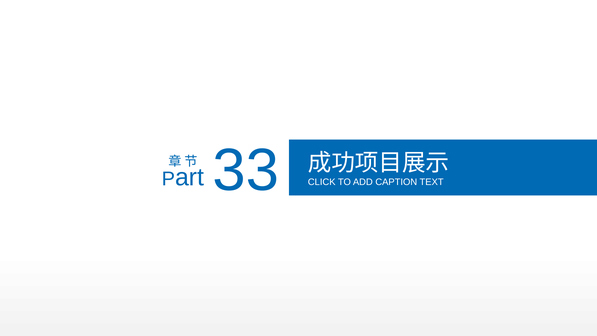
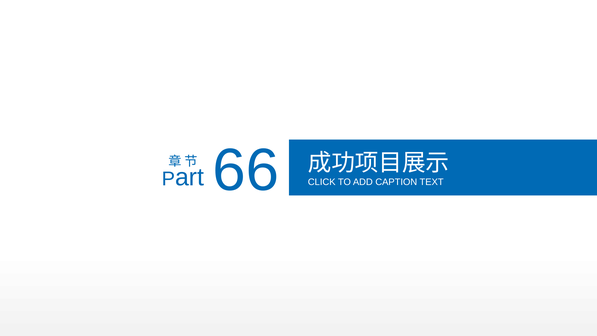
33: 33 -> 66
